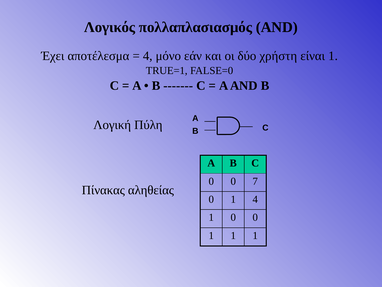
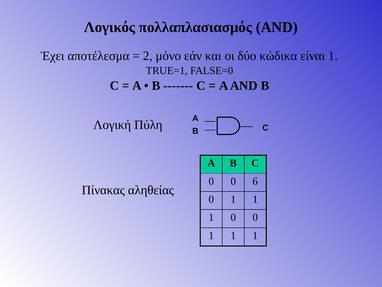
4 at (148, 56): 4 -> 2
χρήστη: χρήστη -> κώδικα
7: 7 -> 6
4 at (255, 199): 4 -> 1
